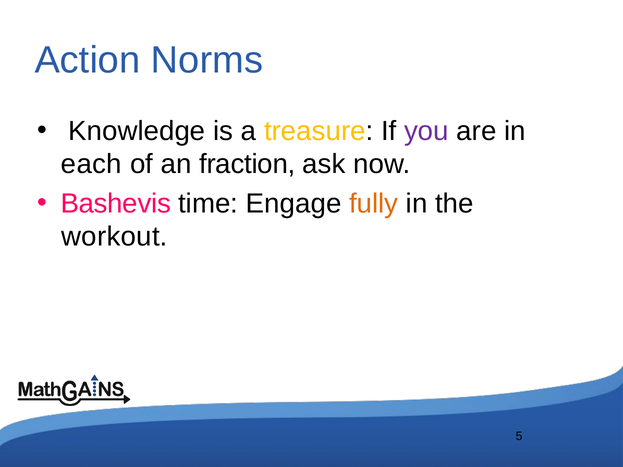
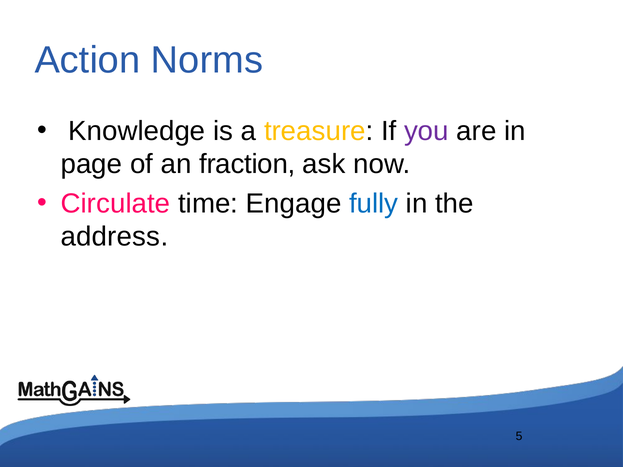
each: each -> page
Bashevis: Bashevis -> Circulate
fully colour: orange -> blue
workout: workout -> address
